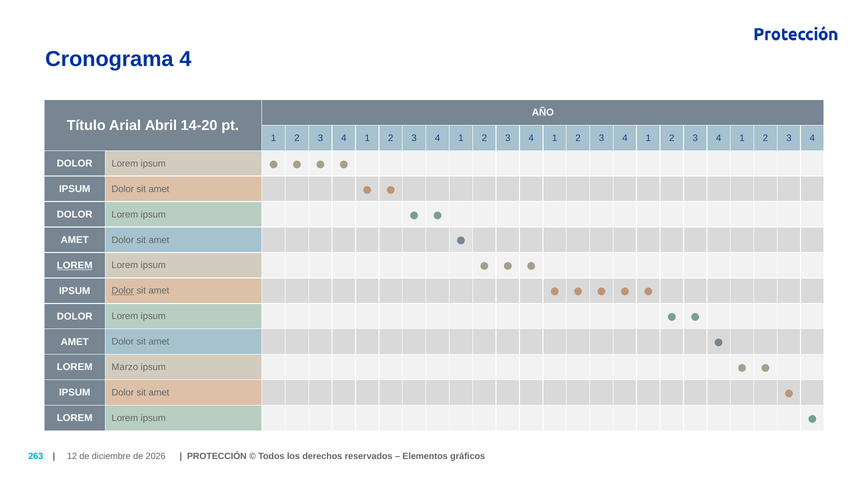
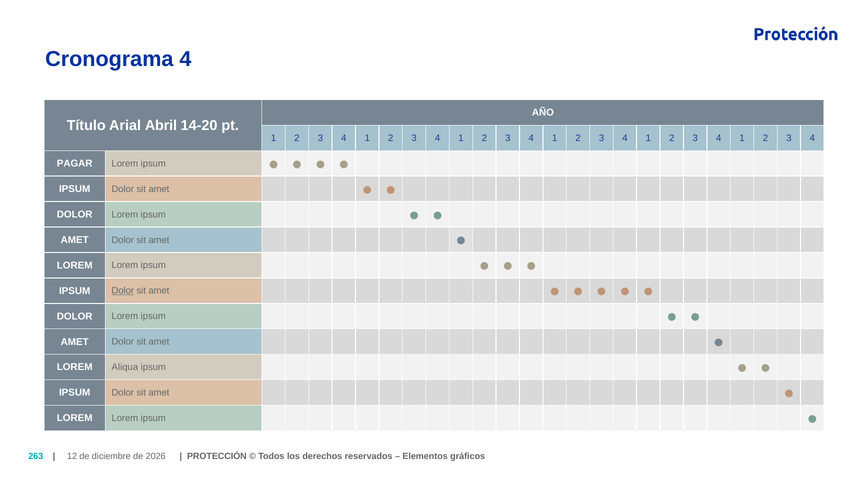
DOLOR at (75, 164): DOLOR -> PAGAR
LOREM at (75, 266) underline: present -> none
Marzo: Marzo -> Aliqua
